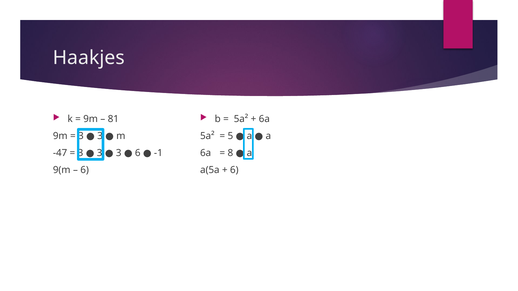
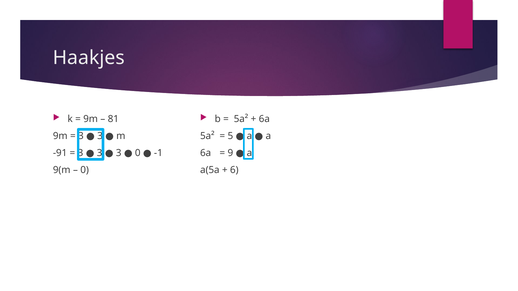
-47: -47 -> -91
3 6: 6 -> 0
8: 8 -> 9
6 at (85, 170): 6 -> 0
